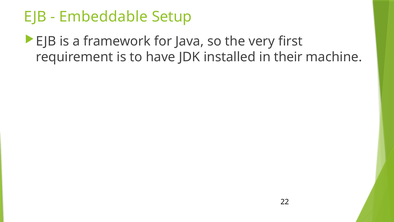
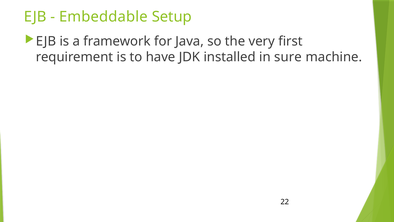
their: their -> sure
